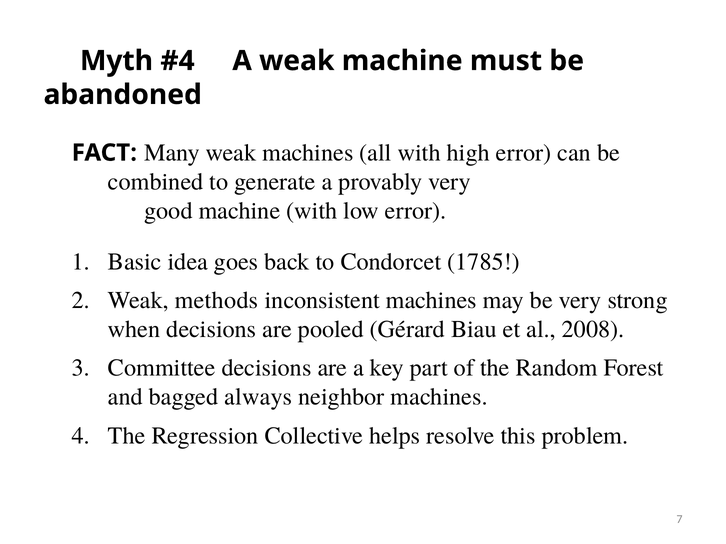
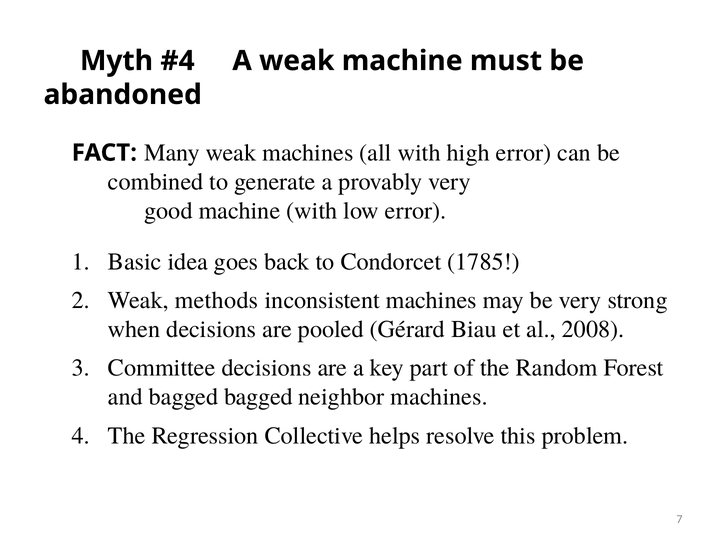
bagged always: always -> bagged
